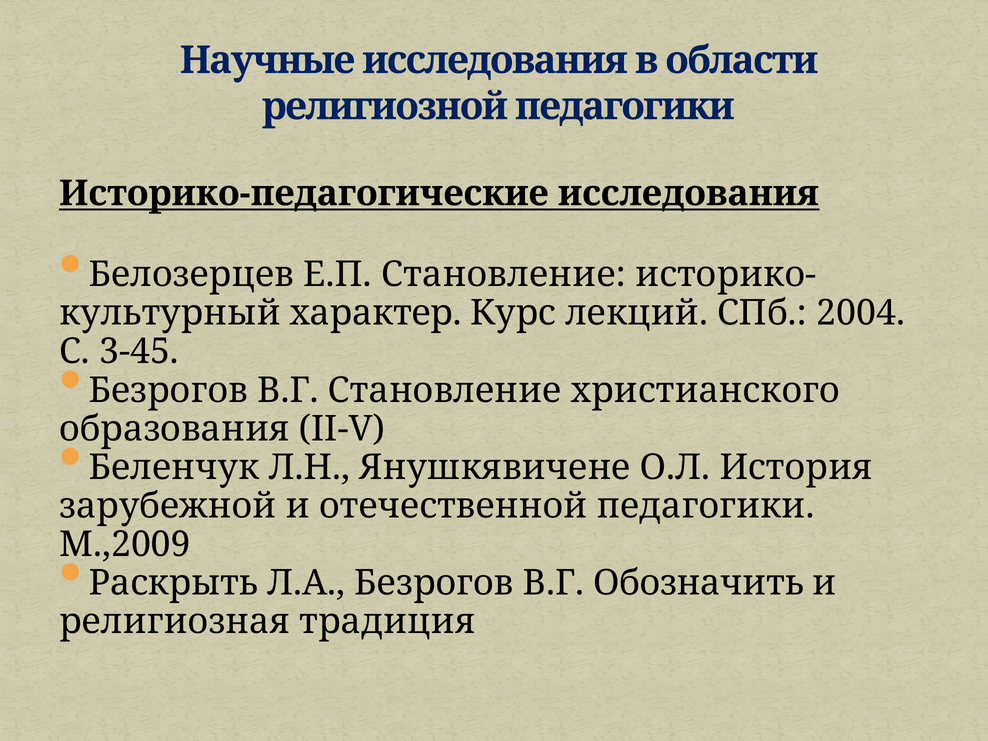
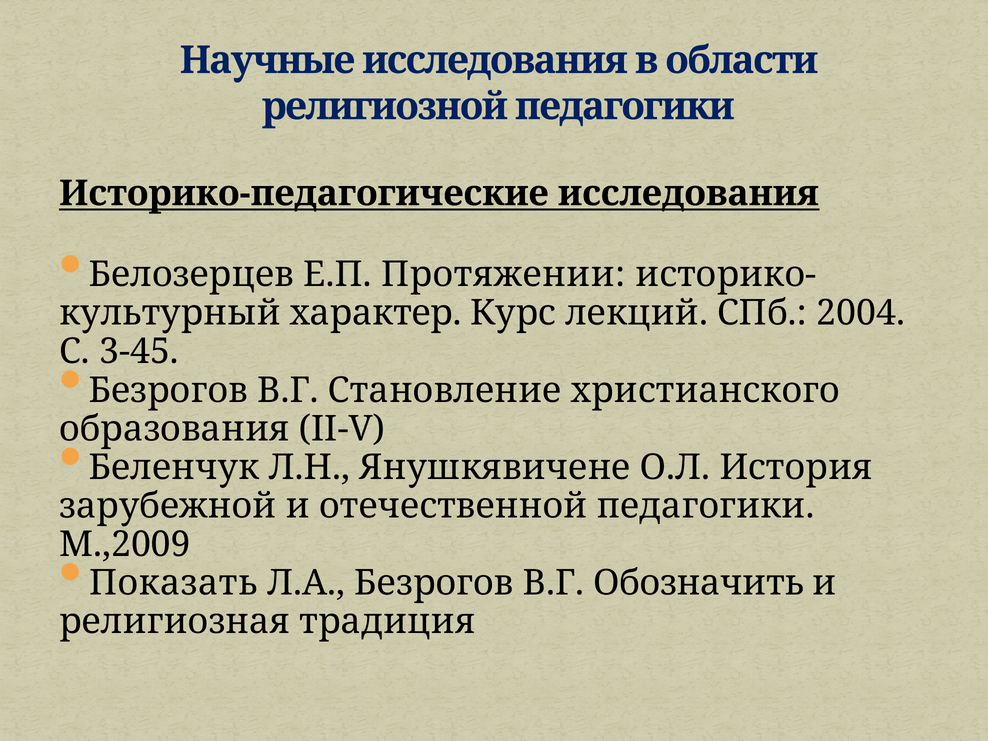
Е.П Становление: Становление -> Протяжении
Раскрыть: Раскрыть -> Показать
